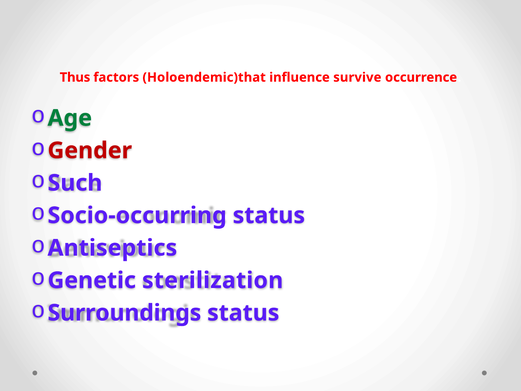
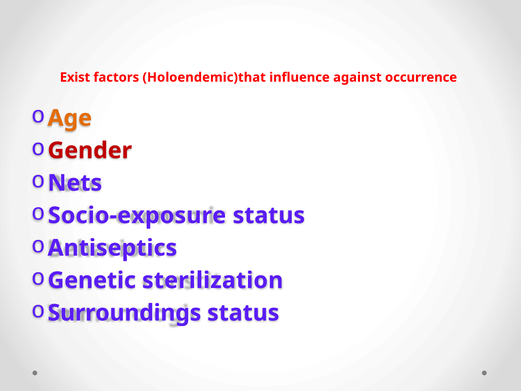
Thus: Thus -> Exist
survive: survive -> against
Age colour: green -> orange
Such: Such -> Nets
Socio-occurring: Socio-occurring -> Socio-exposure
